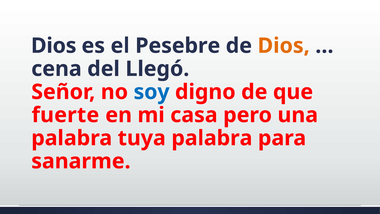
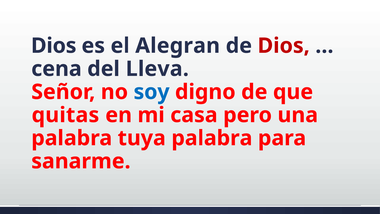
Pesebre: Pesebre -> Alegran
Dios at (284, 46) colour: orange -> red
Llegó: Llegó -> Lleva
fuerte: fuerte -> quitas
